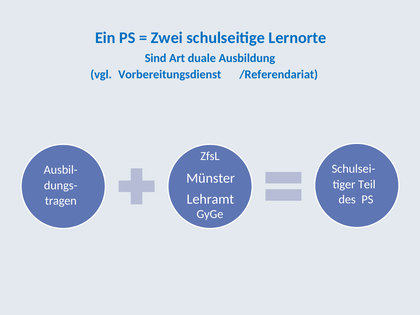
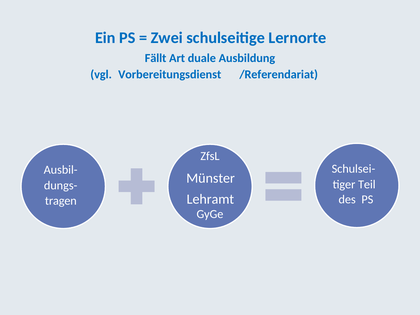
Sind: Sind -> Fällt
